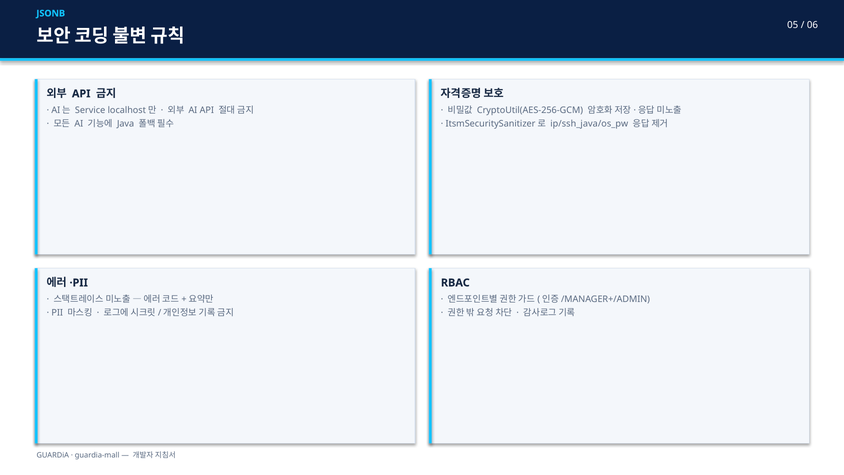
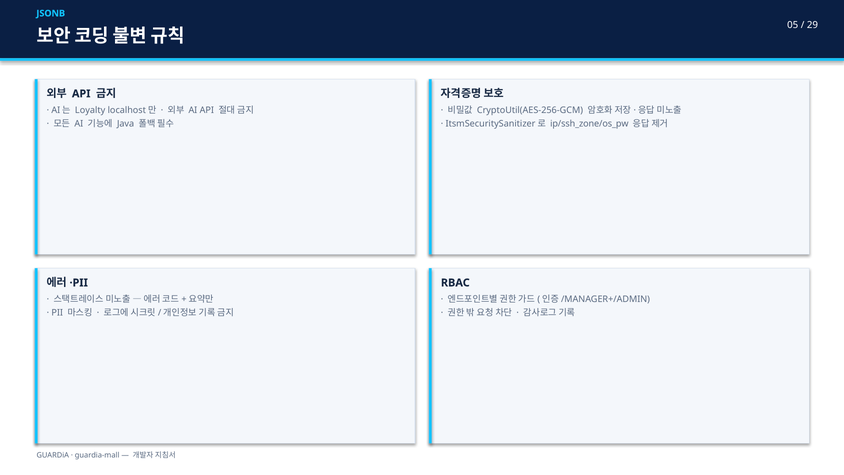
06: 06 -> 29
Service: Service -> Loyalty
ip/ssh_java/os_pw: ip/ssh_java/os_pw -> ip/ssh_zone/os_pw
